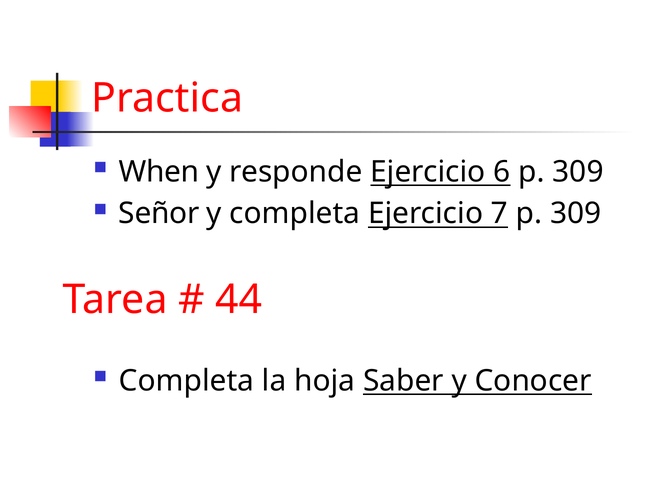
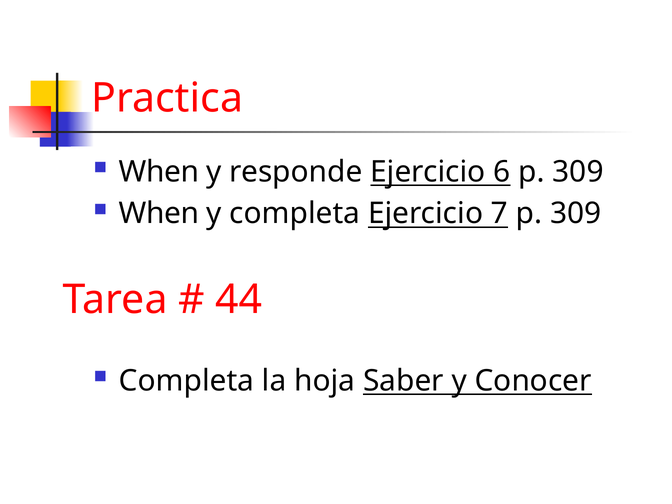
Señor at (159, 213): Señor -> When
